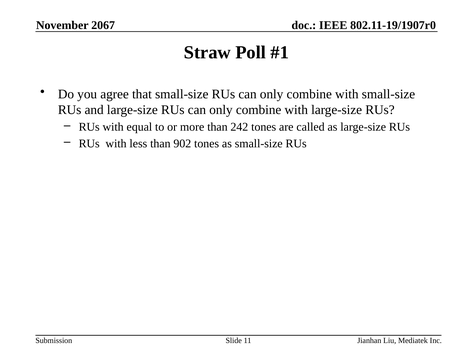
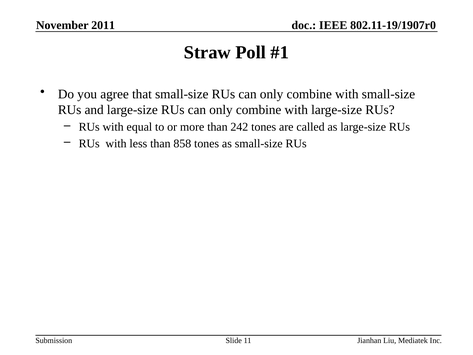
2067: 2067 -> 2011
902: 902 -> 858
